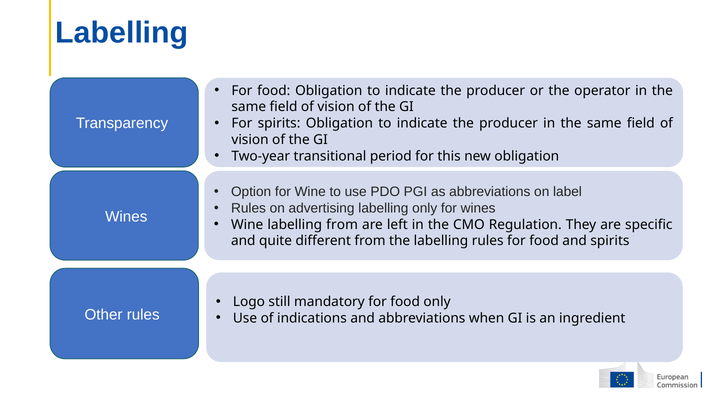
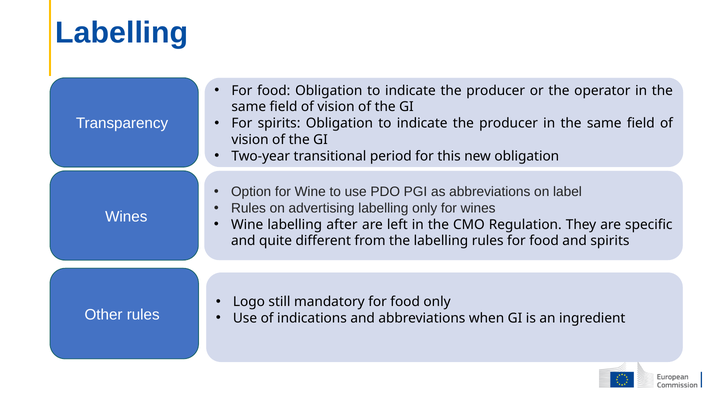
labelling from: from -> after
